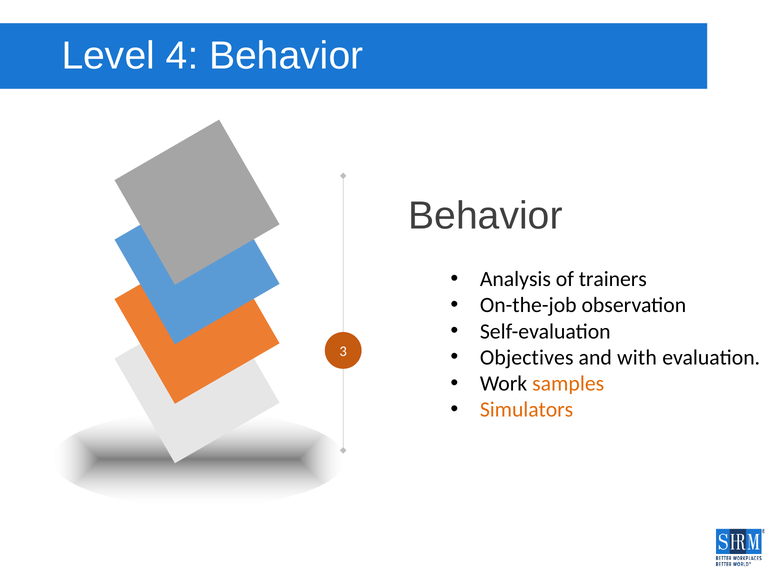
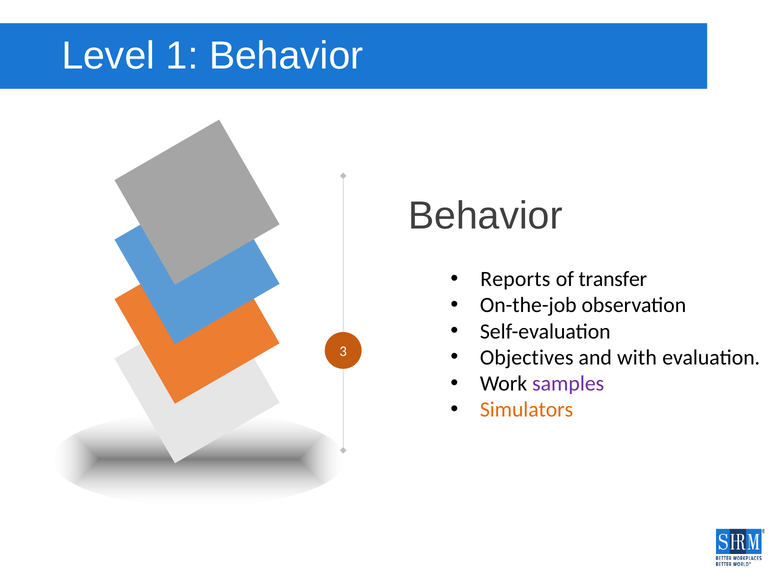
4: 4 -> 1
Analysis: Analysis -> Reports
trainers: trainers -> transfer
samples colour: orange -> purple
